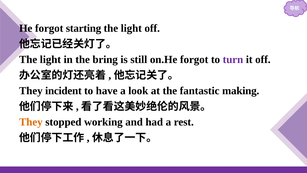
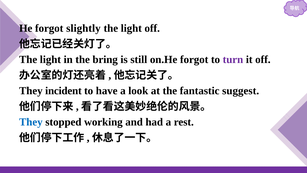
starting: starting -> slightly
making: making -> suggest
They at (31, 122) colour: orange -> blue
